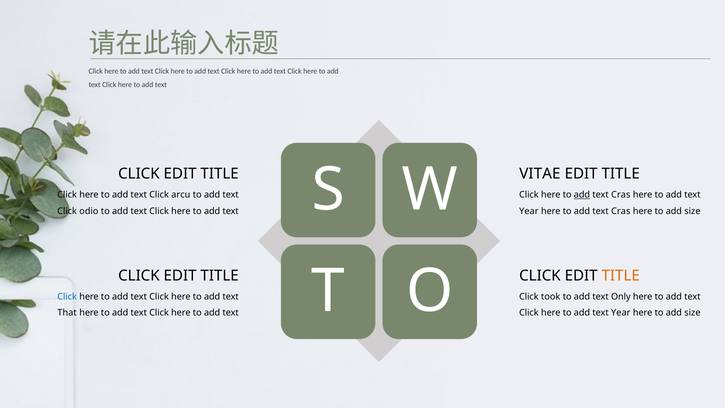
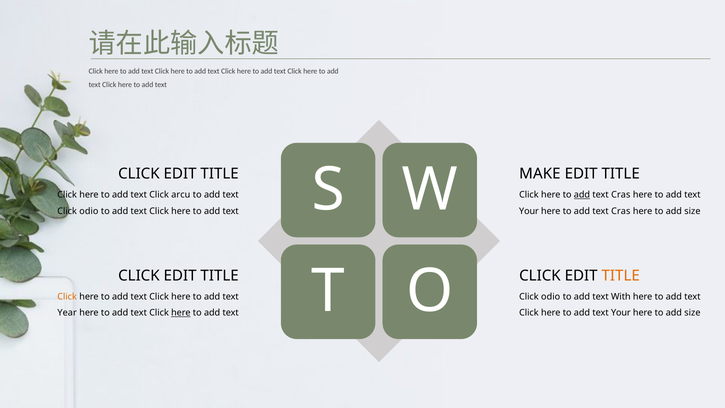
VITAE: VITAE -> MAKE
Year at (529, 211): Year -> Your
Click at (67, 297) colour: blue -> orange
took at (551, 297): took -> odio
Only: Only -> With
That: That -> Year
here at (181, 313) underline: none -> present
Year at (621, 313): Year -> Your
